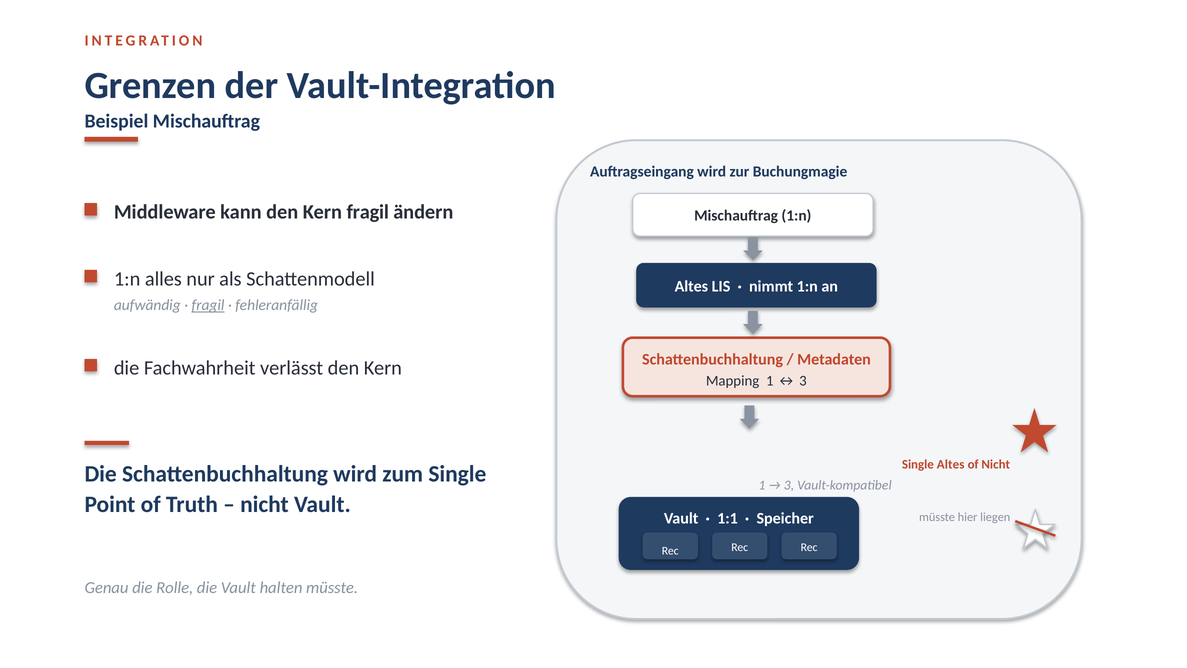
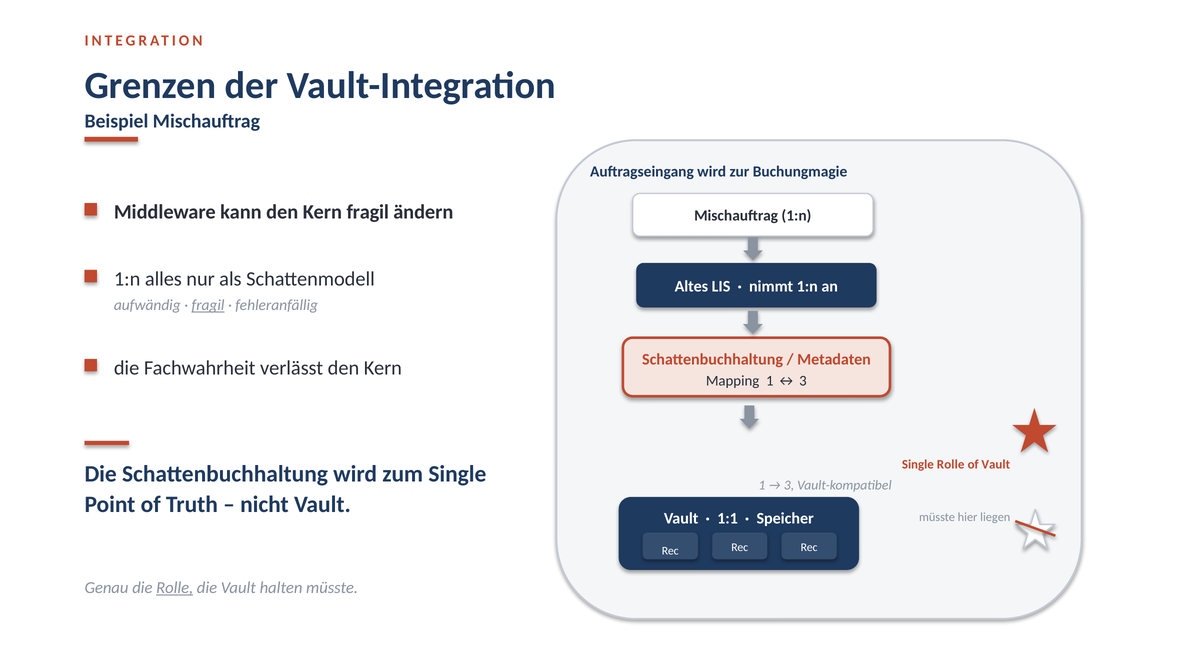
Single Altes: Altes -> Rolle
of Nicht: Nicht -> Vault
Rolle at (175, 587) underline: none -> present
